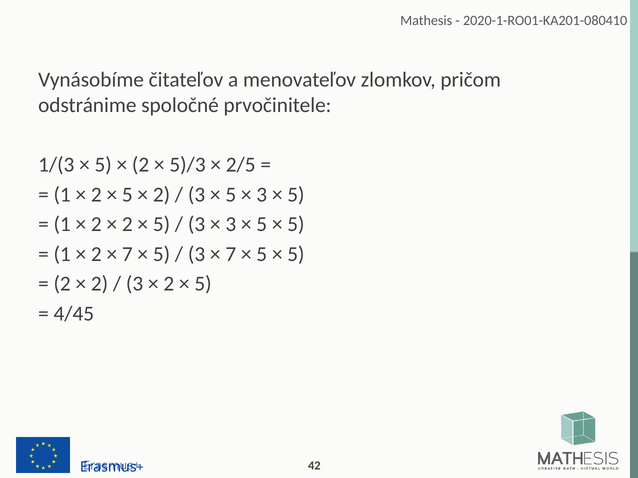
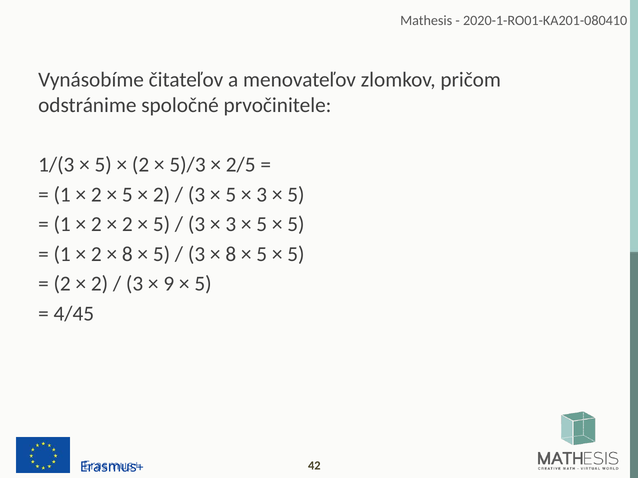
7 at (127, 254): 7 -> 8
7 at (231, 254): 7 -> 8
2 at (169, 284): 2 -> 9
